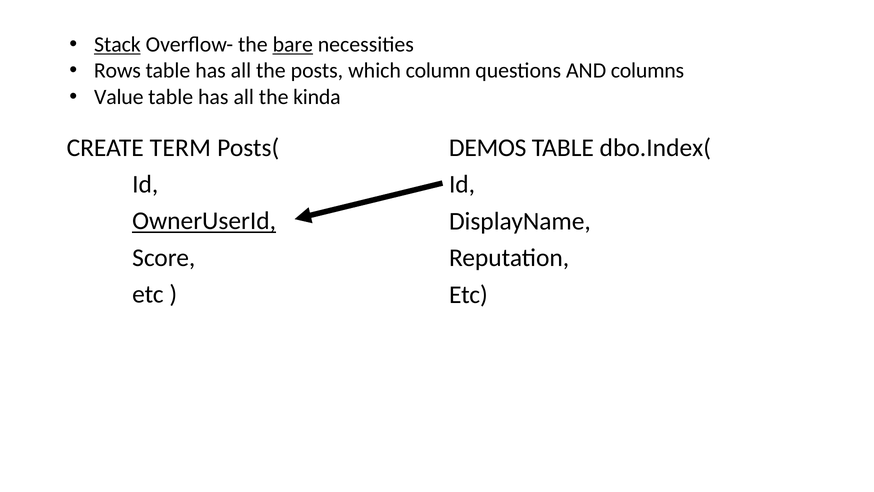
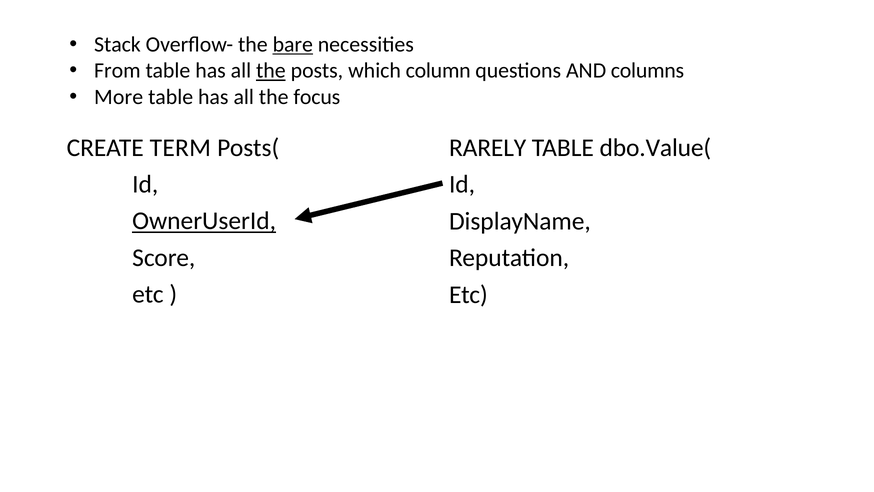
Stack underline: present -> none
Rows: Rows -> From
the at (271, 71) underline: none -> present
Value: Value -> More
kinda: kinda -> focus
DEMOS: DEMOS -> RARELY
dbo.Index(: dbo.Index( -> dbo.Value(
